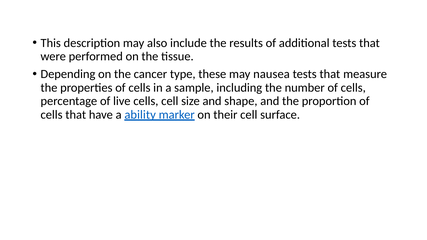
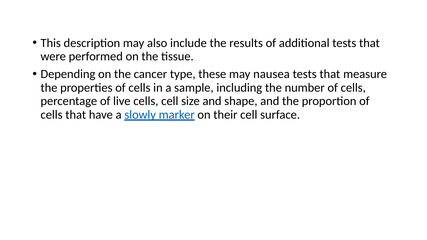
ability: ability -> slowly
